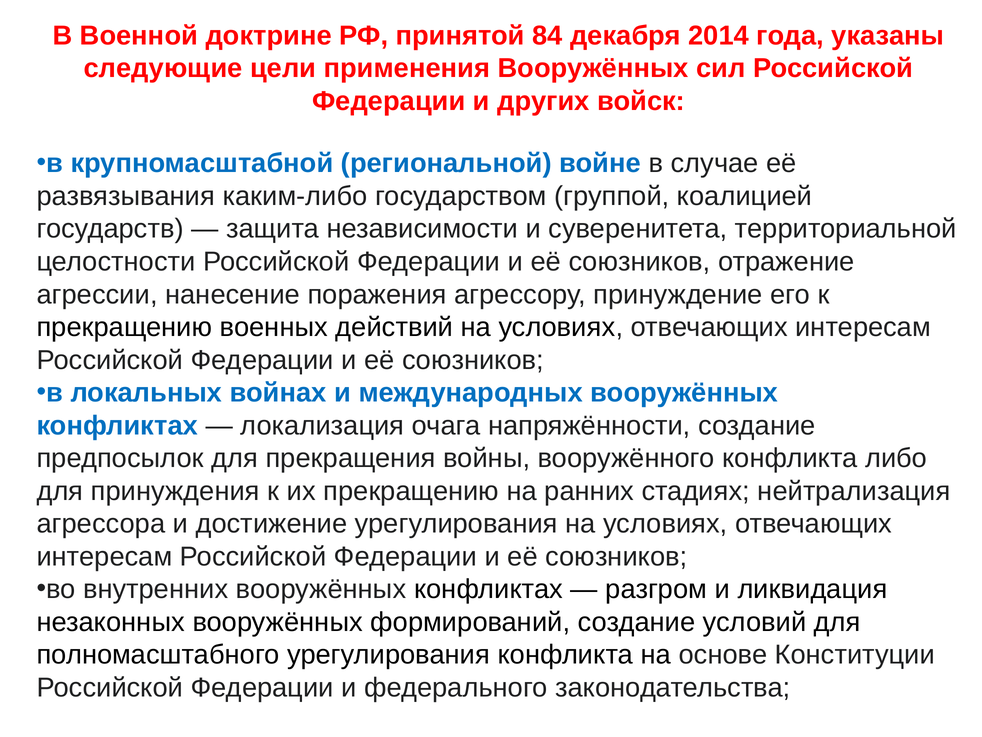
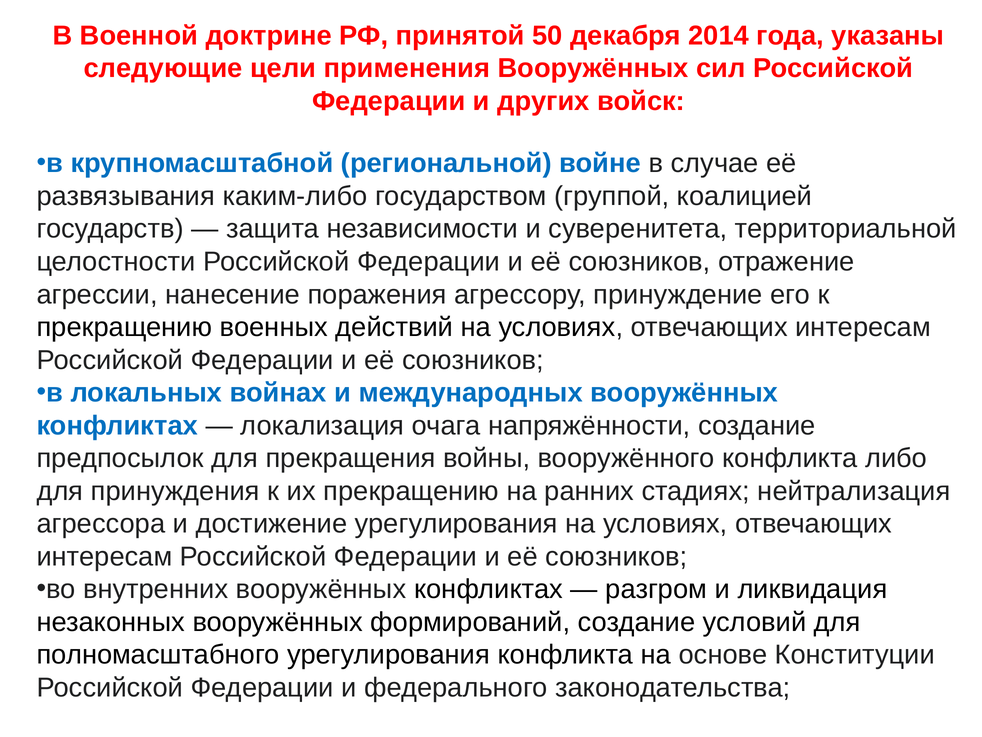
84: 84 -> 50
